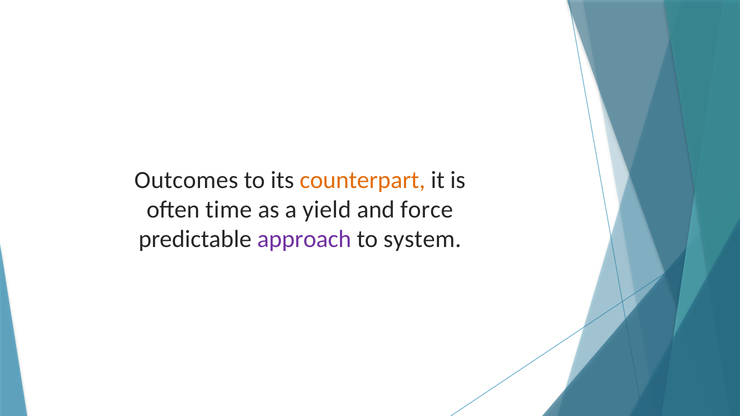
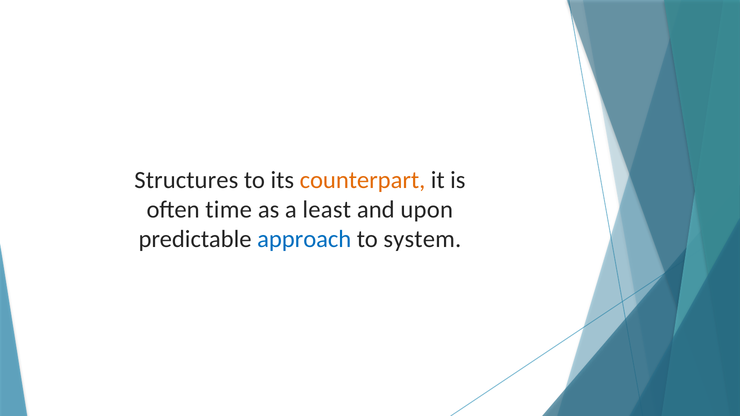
Outcomes: Outcomes -> Structures
yield: yield -> least
force: force -> upon
approach colour: purple -> blue
